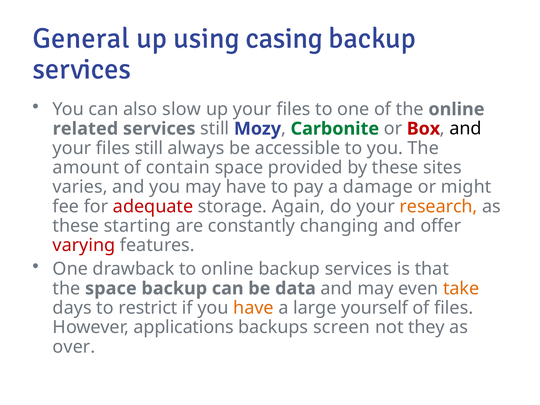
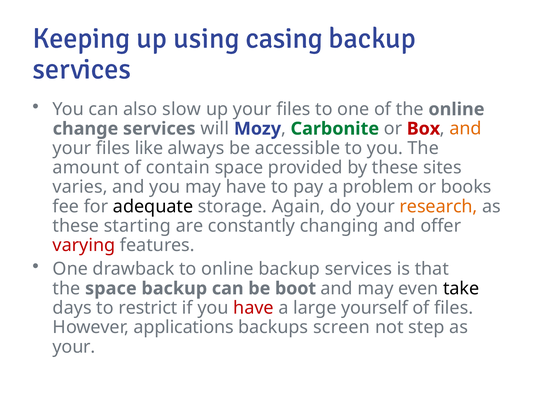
General: General -> Keeping
related: related -> change
services still: still -> will
and at (466, 129) colour: black -> orange
files still: still -> like
damage: damage -> problem
might: might -> books
adequate colour: red -> black
data: data -> boot
take colour: orange -> black
have at (254, 308) colour: orange -> red
they: they -> step
over at (74, 347): over -> your
